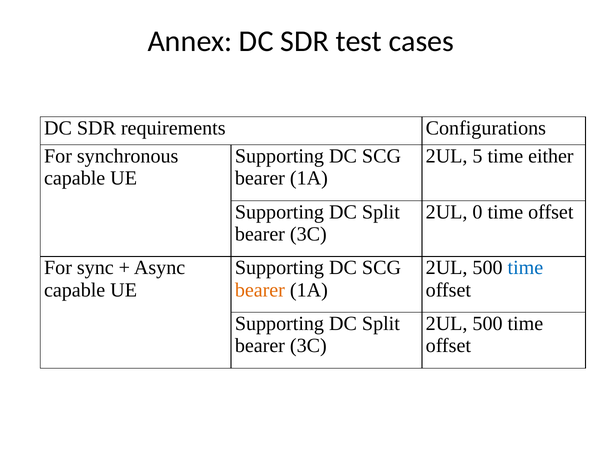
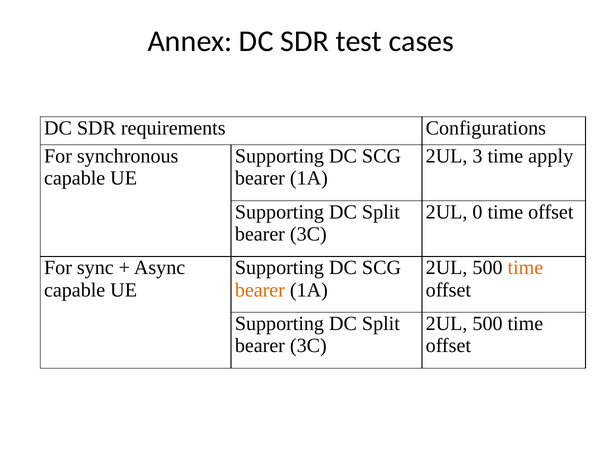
5: 5 -> 3
either: either -> apply
time at (525, 267) colour: blue -> orange
